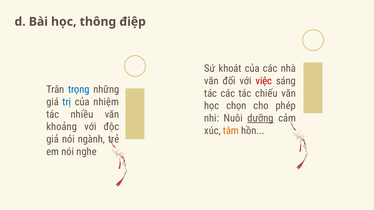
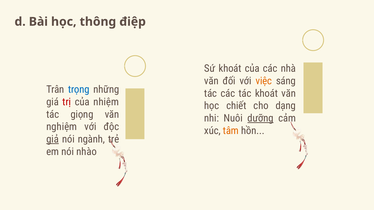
việc colour: red -> orange
tác chiếu: chiếu -> khoát
trị colour: blue -> red
chọn: chọn -> chiết
phép: phép -> dạng
nhiều: nhiều -> giọng
khoảng: khoảng -> nghiệm
giả underline: none -> present
nghe: nghe -> nhào
